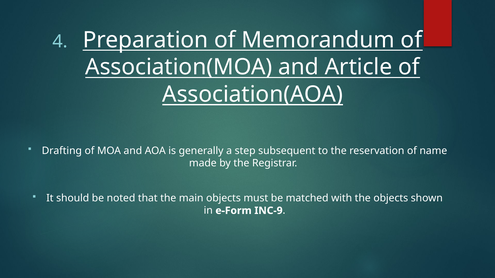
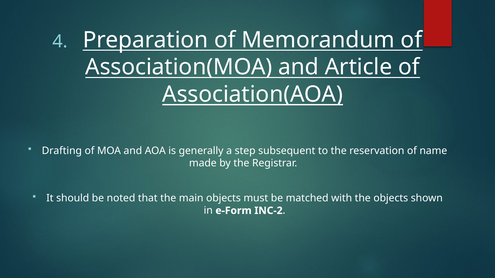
INC-9: INC-9 -> INC-2
